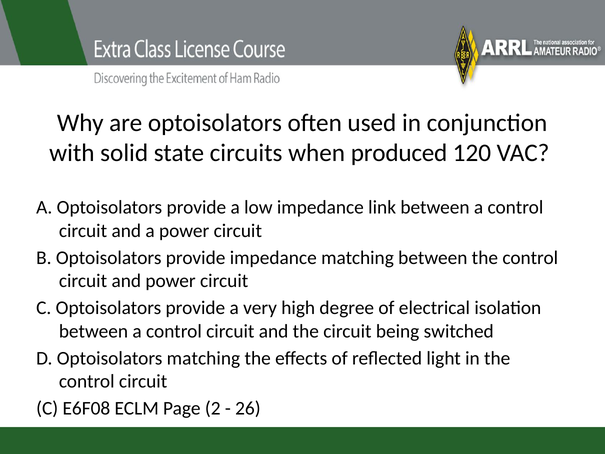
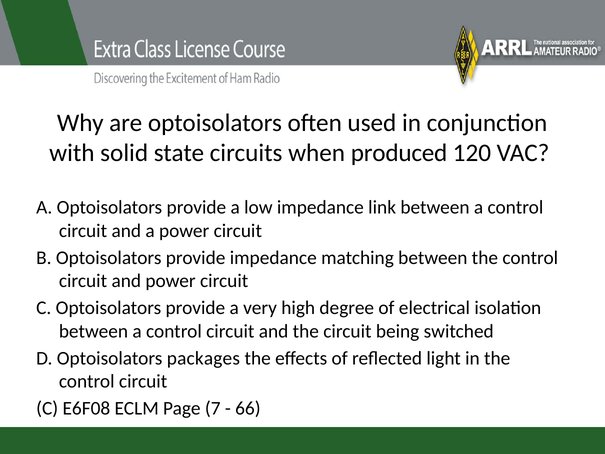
Optoisolators matching: matching -> packages
2: 2 -> 7
26: 26 -> 66
